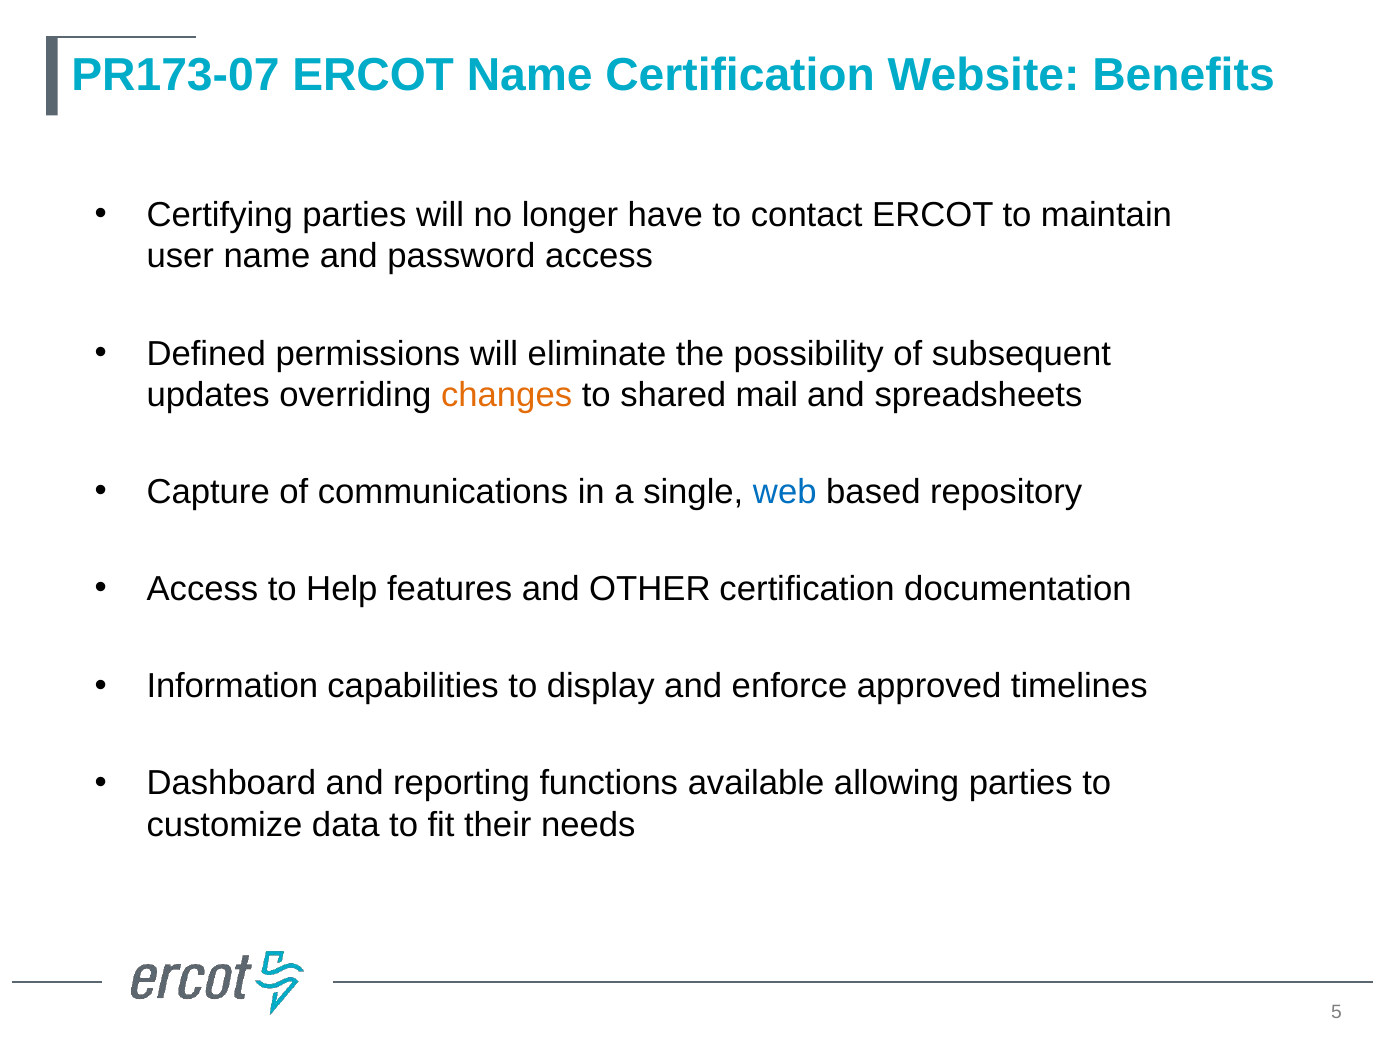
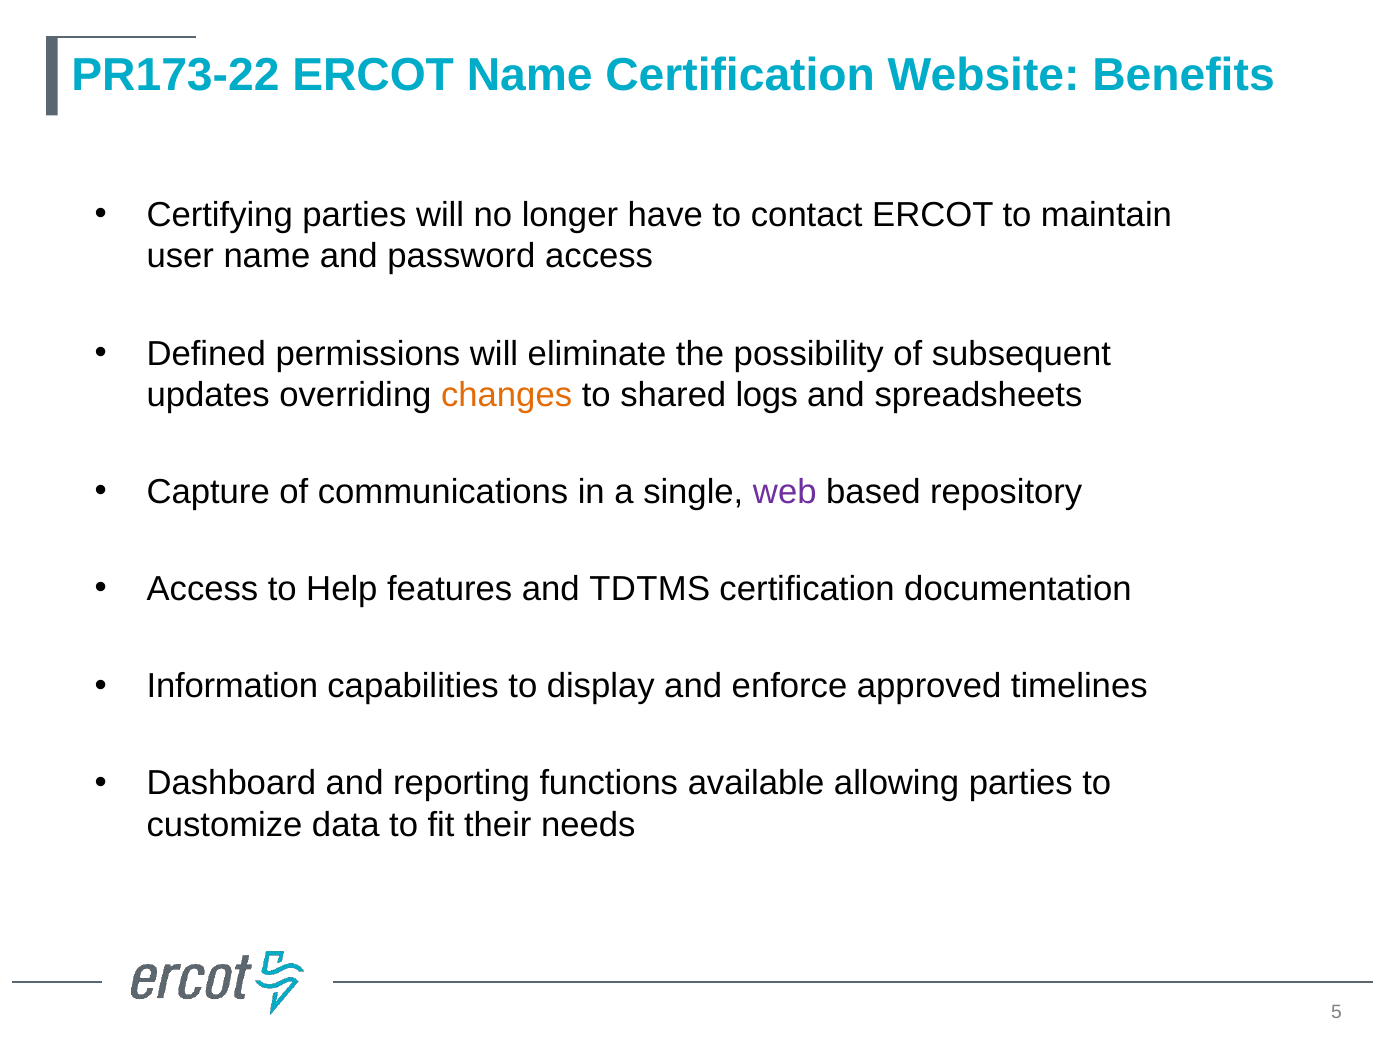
PR173-07: PR173-07 -> PR173-22
mail: mail -> logs
web colour: blue -> purple
OTHER: OTHER -> TDTMS
